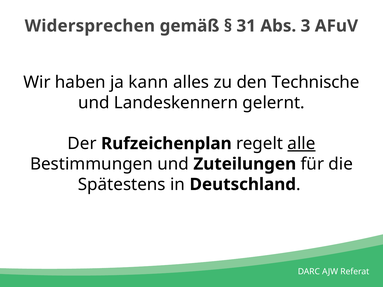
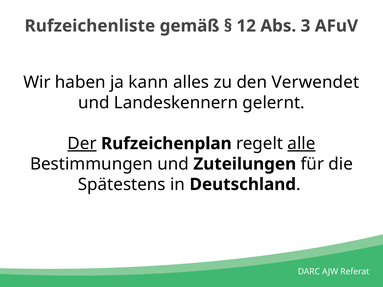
Widersprechen: Widersprechen -> Rufzeichenliste
31: 31 -> 12
Technische: Technische -> Verwendet
Der underline: none -> present
